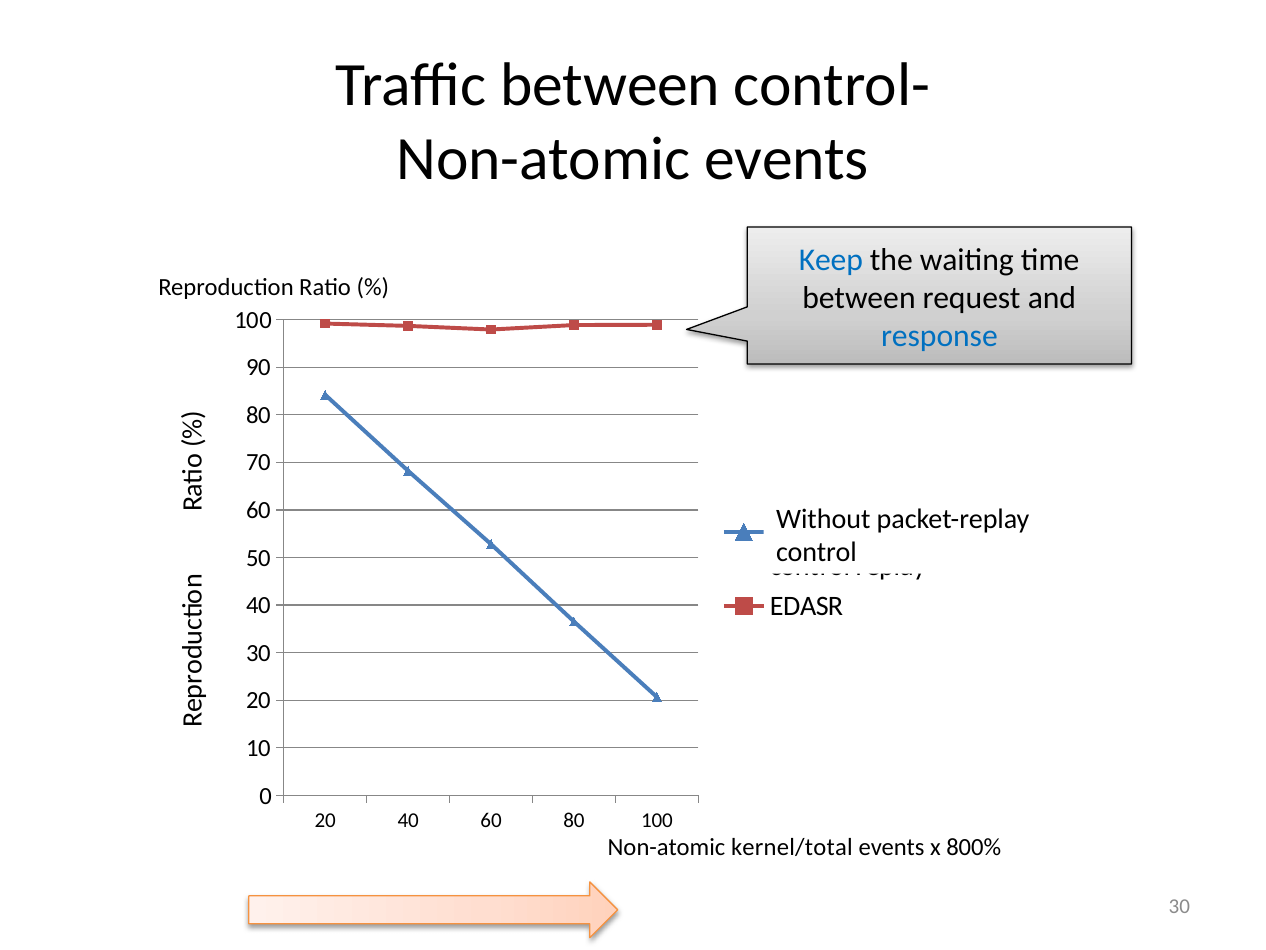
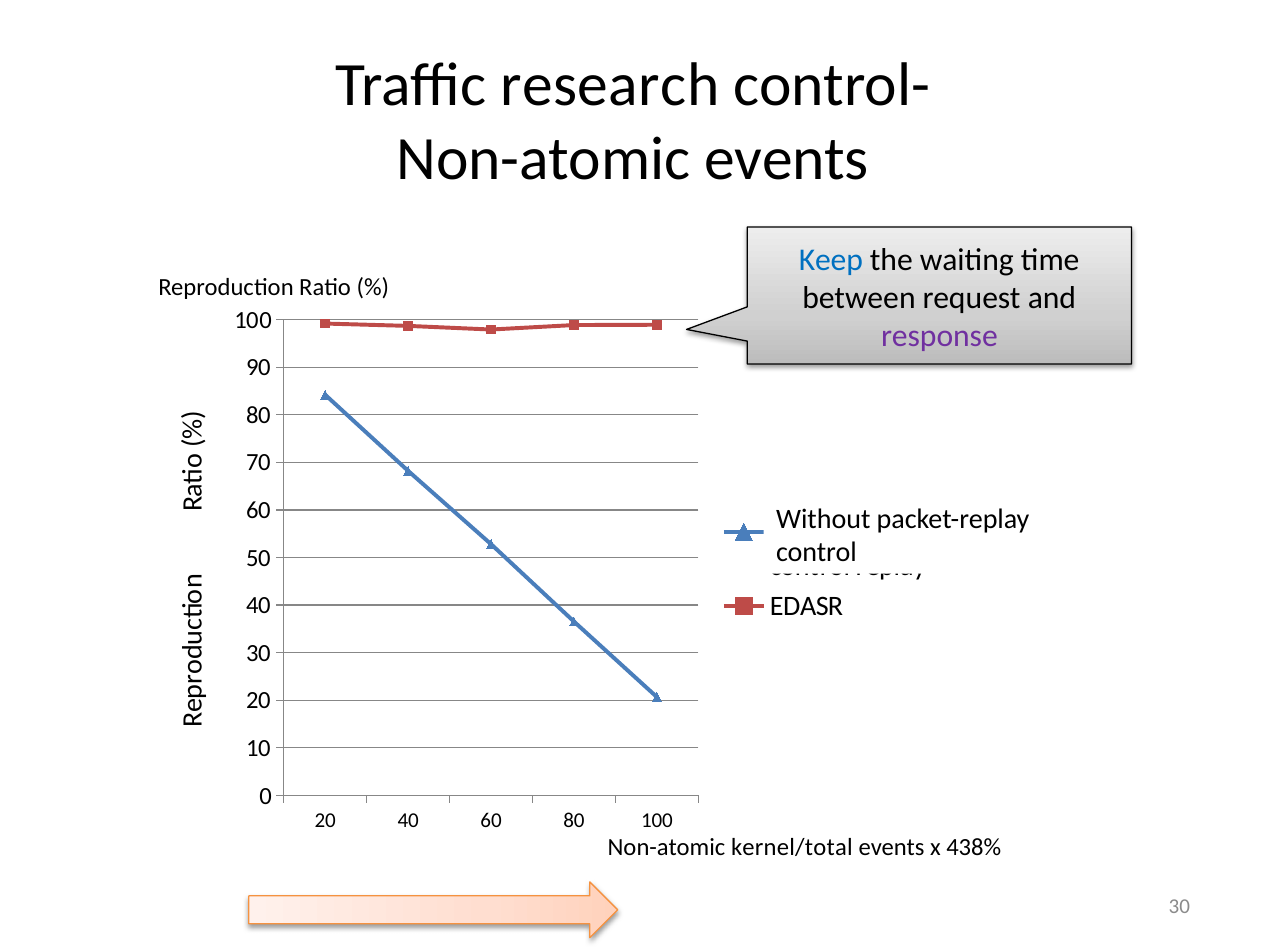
Traffic between: between -> research
response colour: blue -> purple
800%: 800% -> 438%
